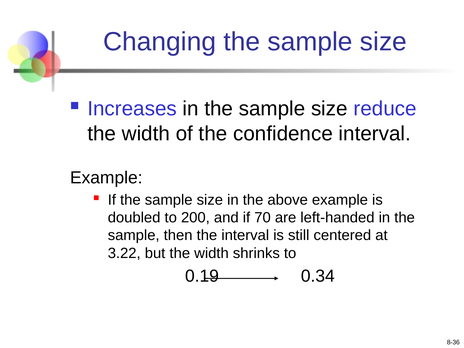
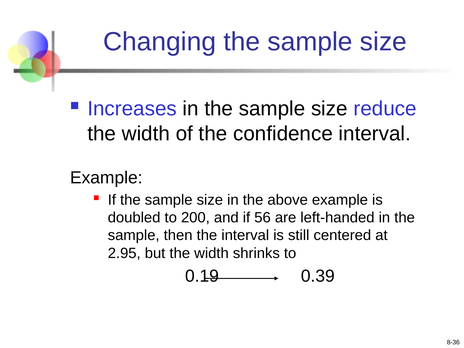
70: 70 -> 56
3.22: 3.22 -> 2.95
0.34: 0.34 -> 0.39
